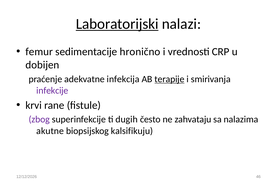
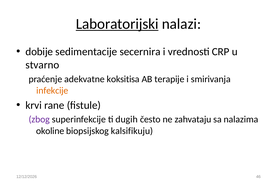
femur: femur -> dobije
hronično: hronično -> secernira
dobijen: dobijen -> stvarno
infekcija: infekcija -> koksitisa
terapije underline: present -> none
infekcije colour: purple -> orange
akutne: akutne -> okoline
